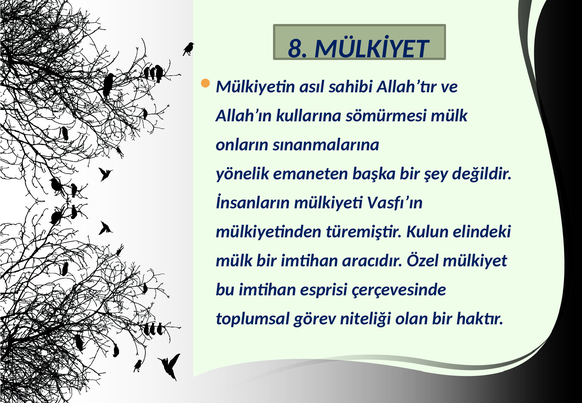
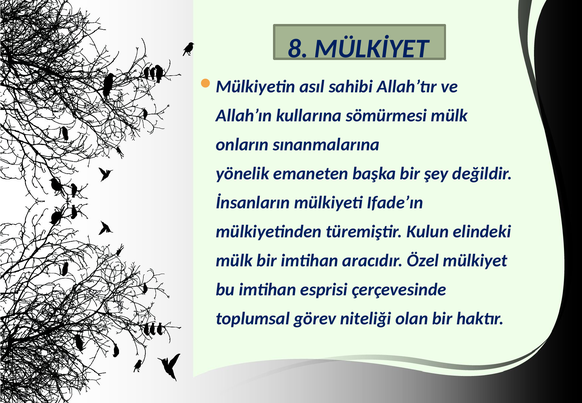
Vasfı’ın: Vasfı’ın -> Ifade’ın
